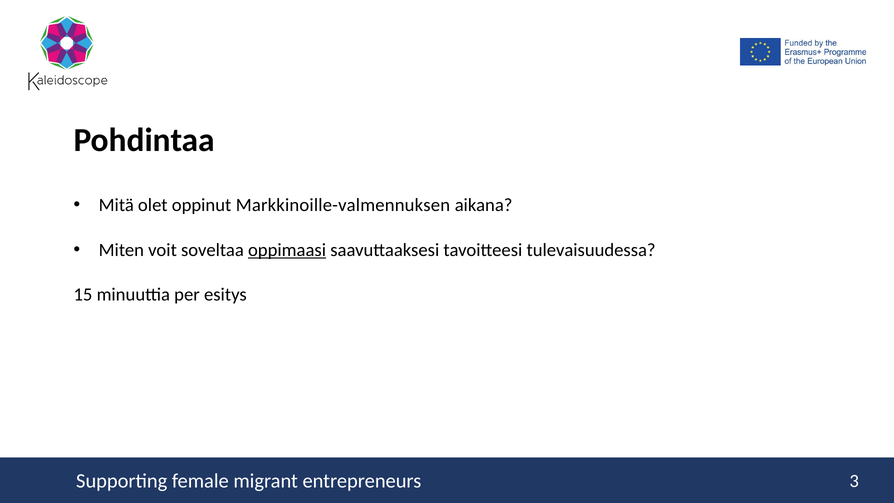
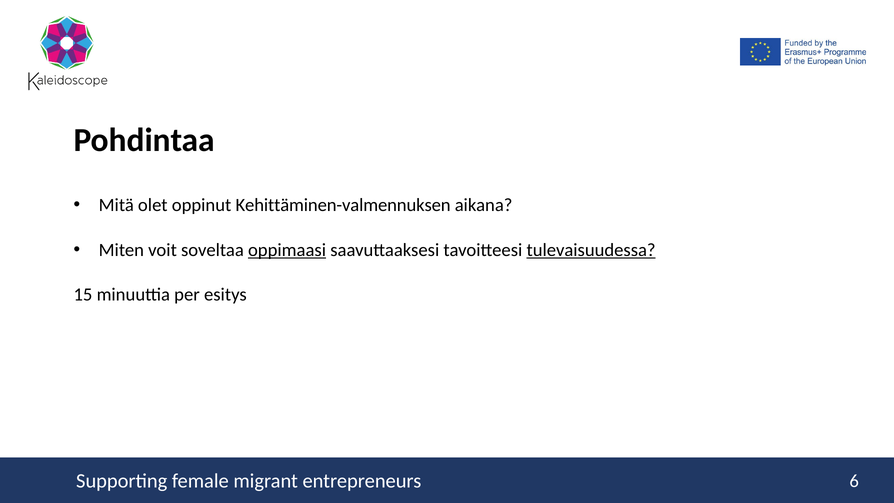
Markkinoille-valmennuksen: Markkinoille-valmennuksen -> Kehittäminen-valmennuksen
tulevaisuudessa underline: none -> present
3: 3 -> 6
